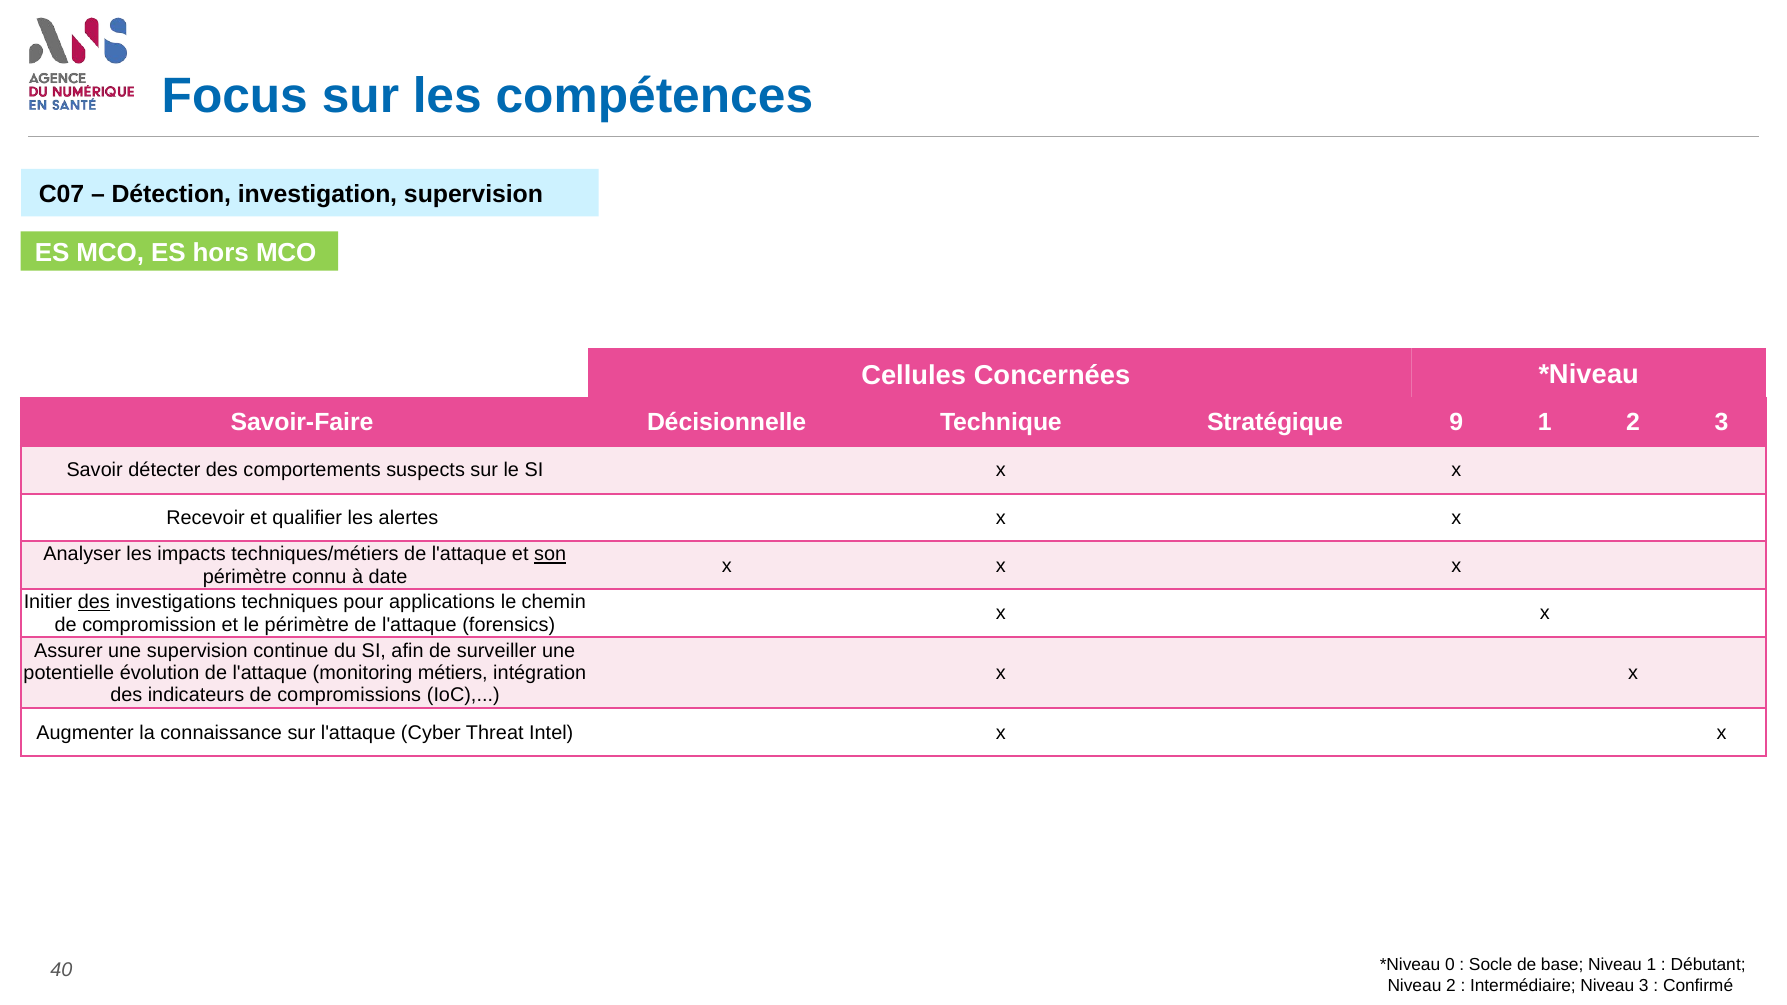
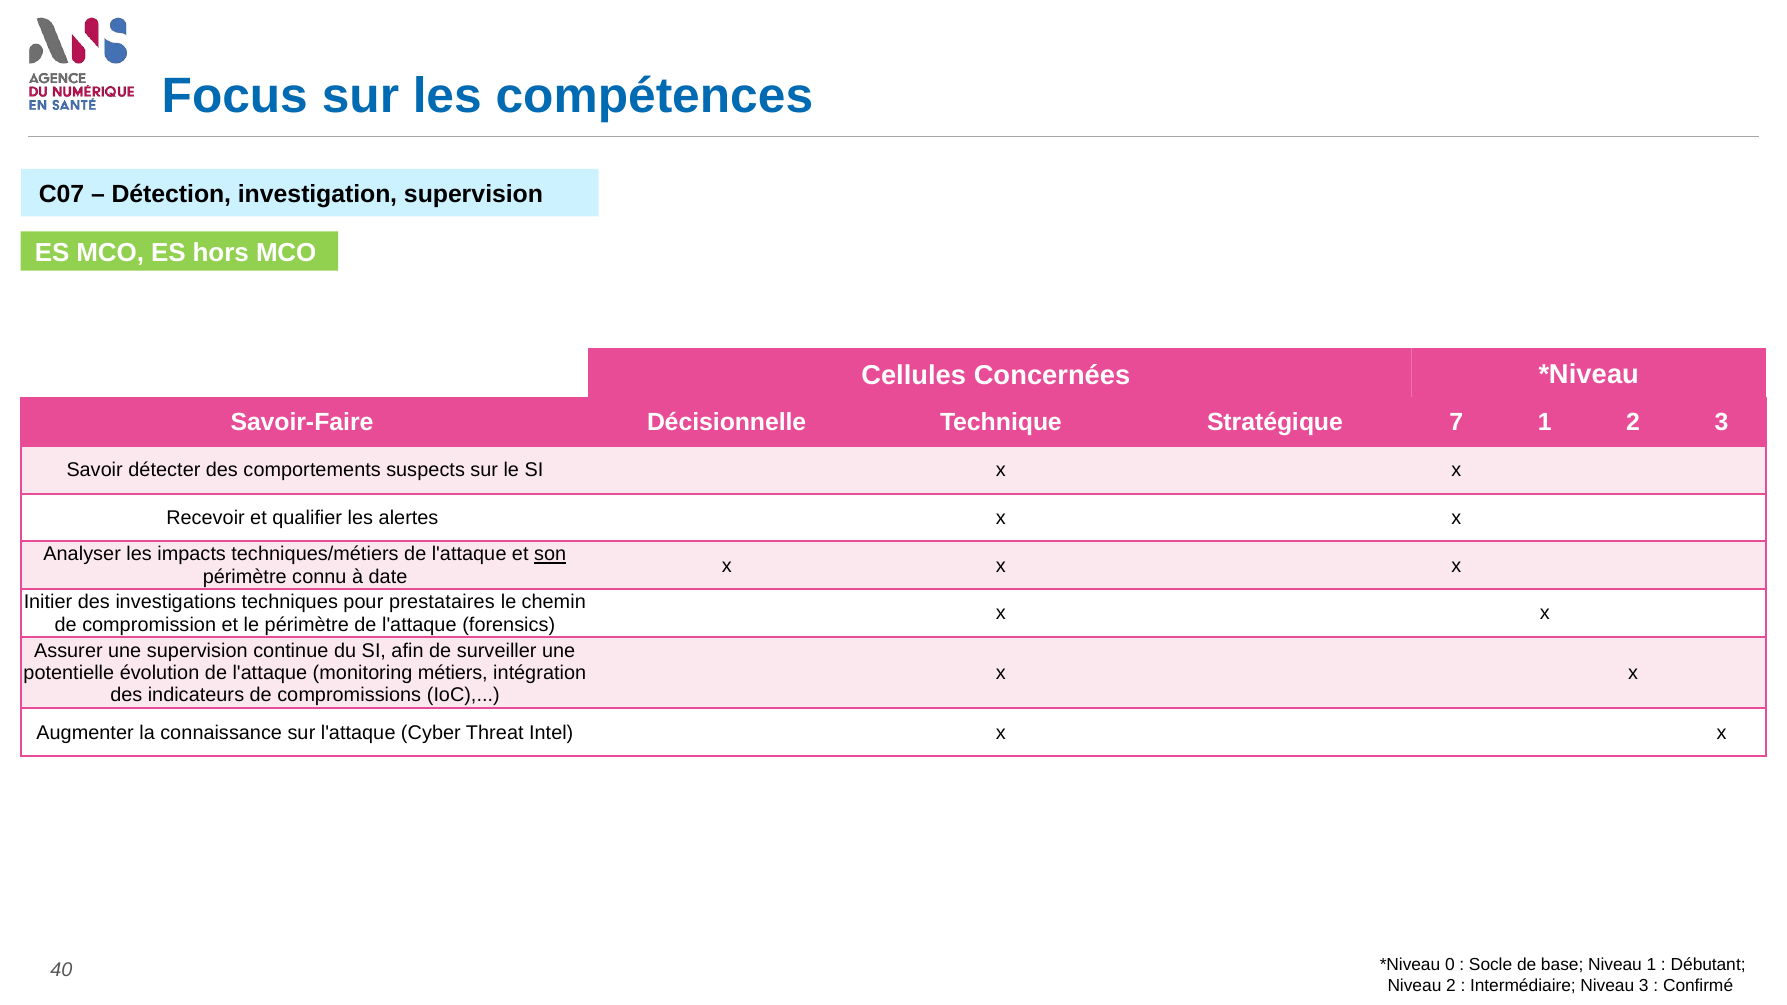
9: 9 -> 7
des at (94, 602) underline: present -> none
applications: applications -> prestataires
